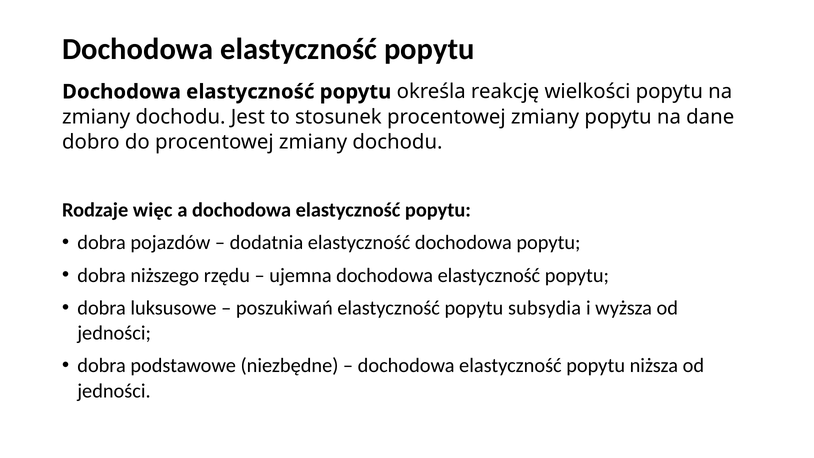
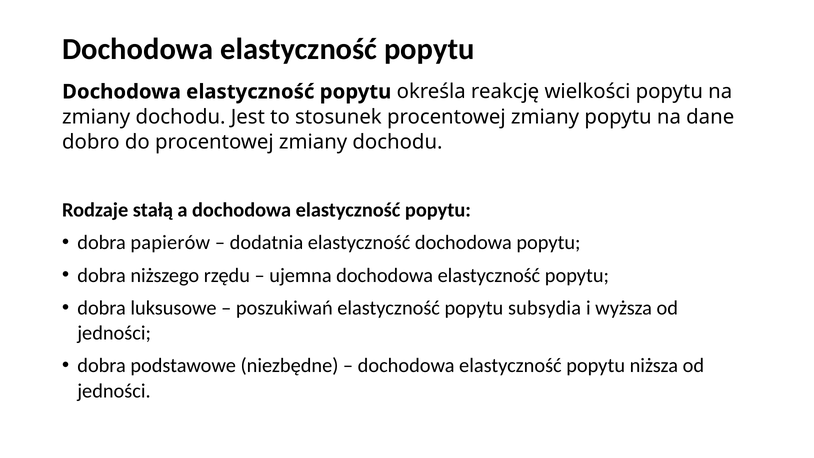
więc: więc -> stałą
pojazdów: pojazdów -> papierów
